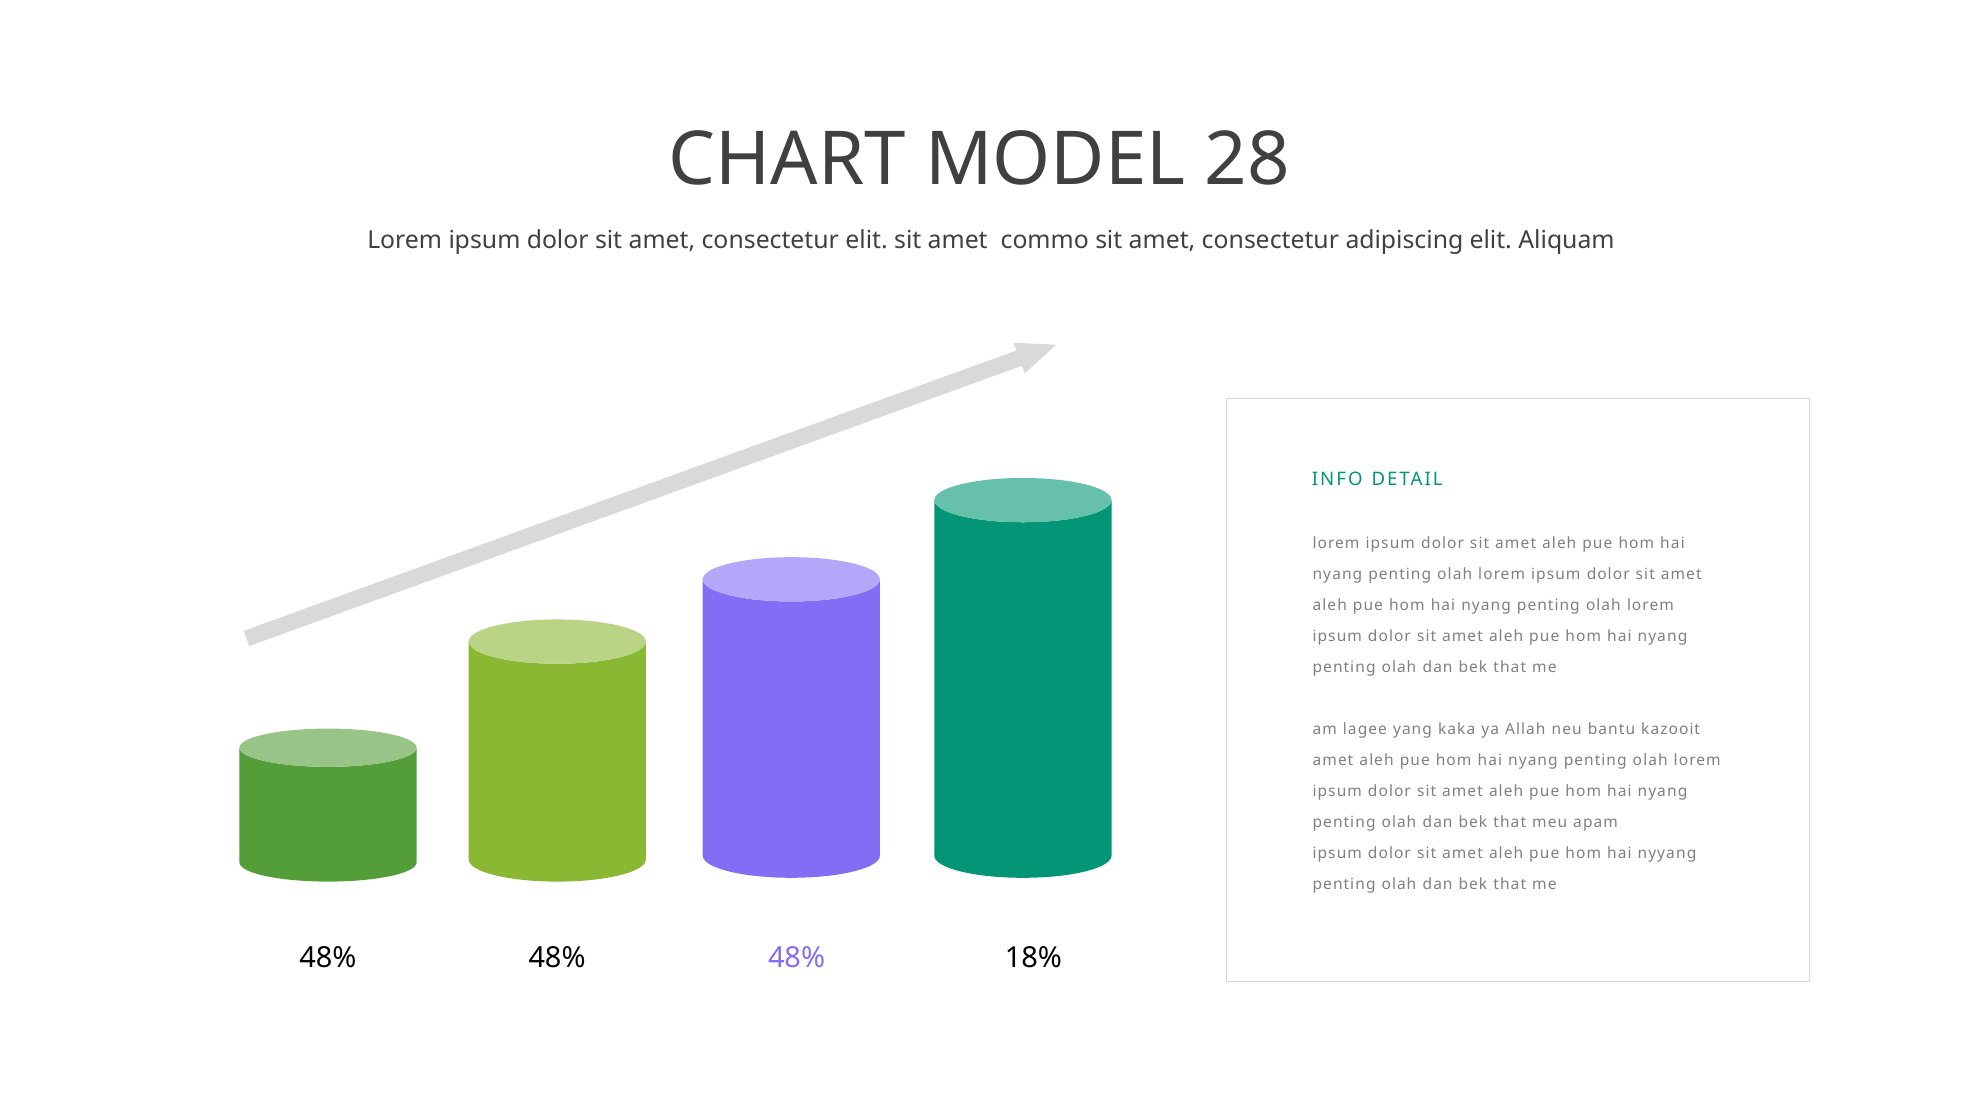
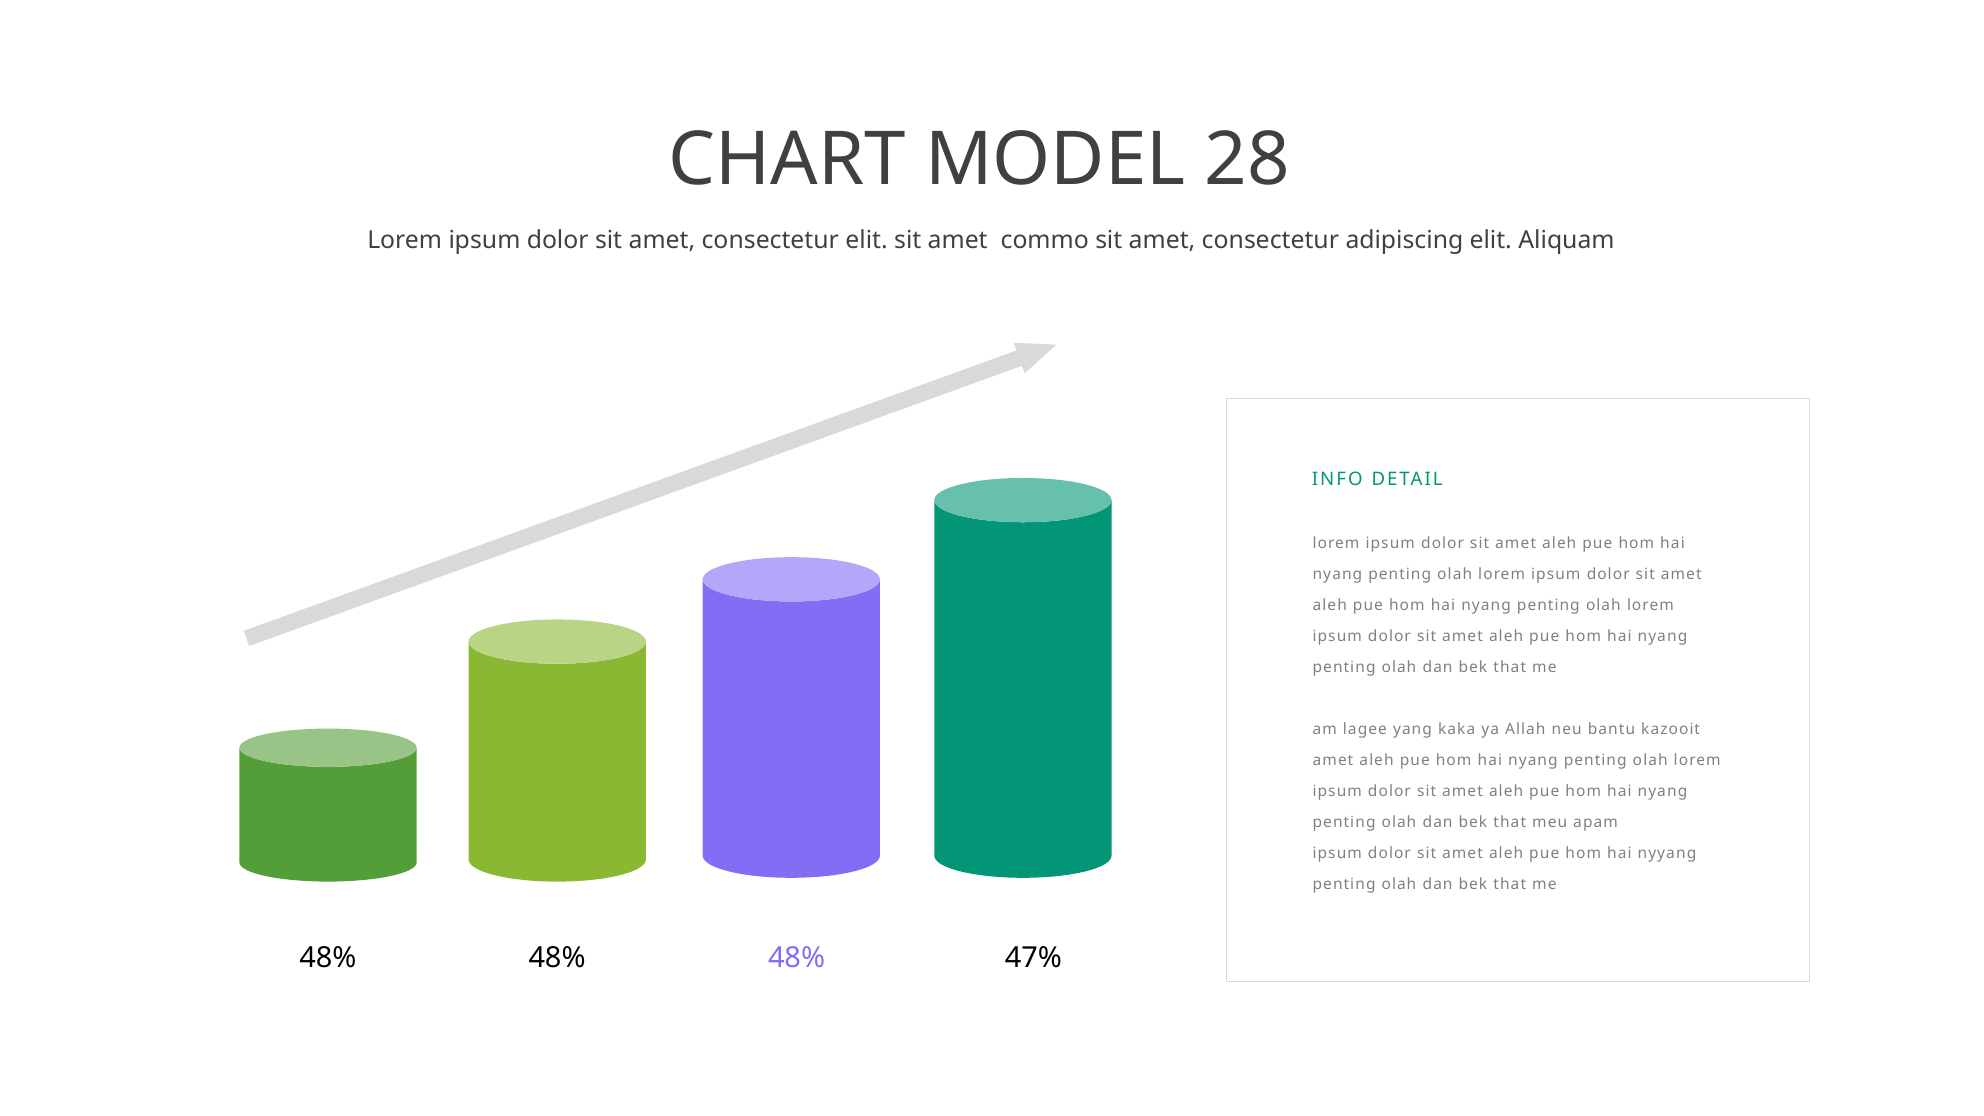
18%: 18% -> 47%
